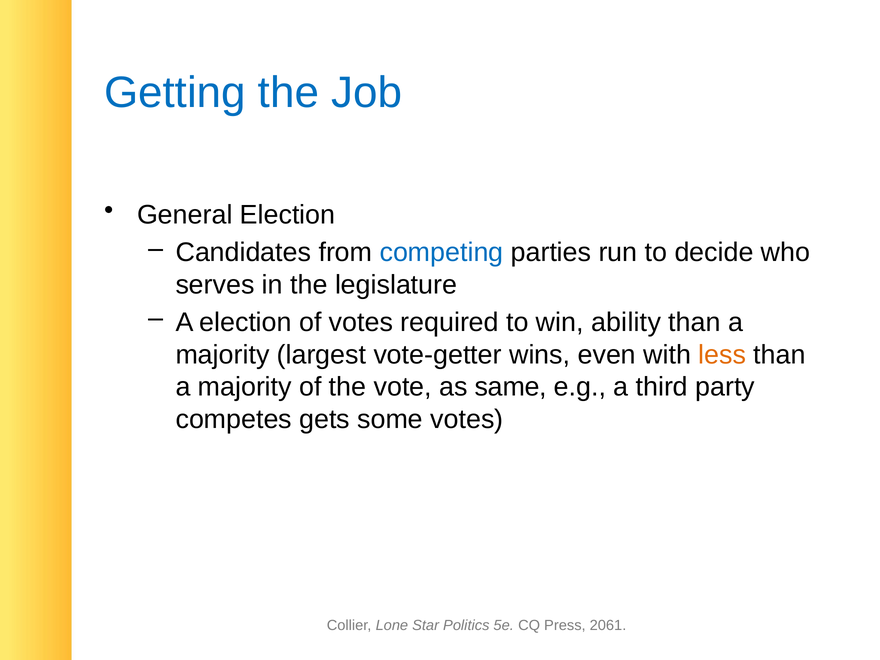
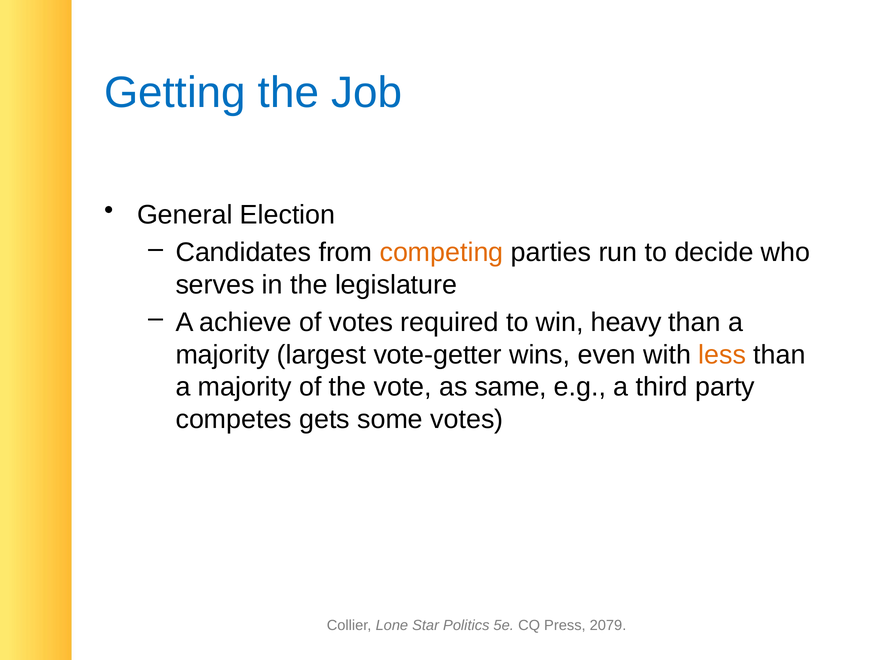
competing colour: blue -> orange
A election: election -> achieve
ability: ability -> heavy
2061: 2061 -> 2079
